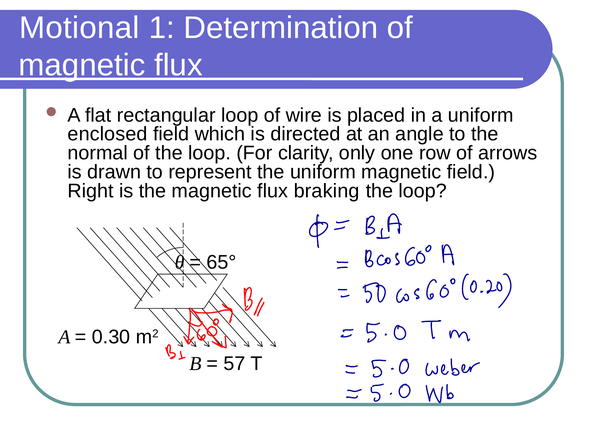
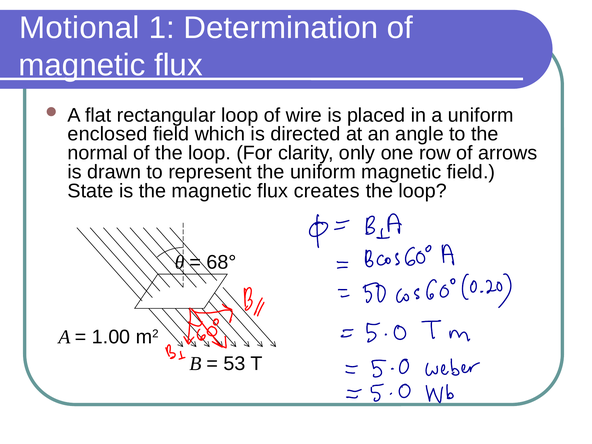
Right: Right -> State
braking: braking -> creates
65°: 65° -> 68°
0.30: 0.30 -> 1.00
57: 57 -> 53
